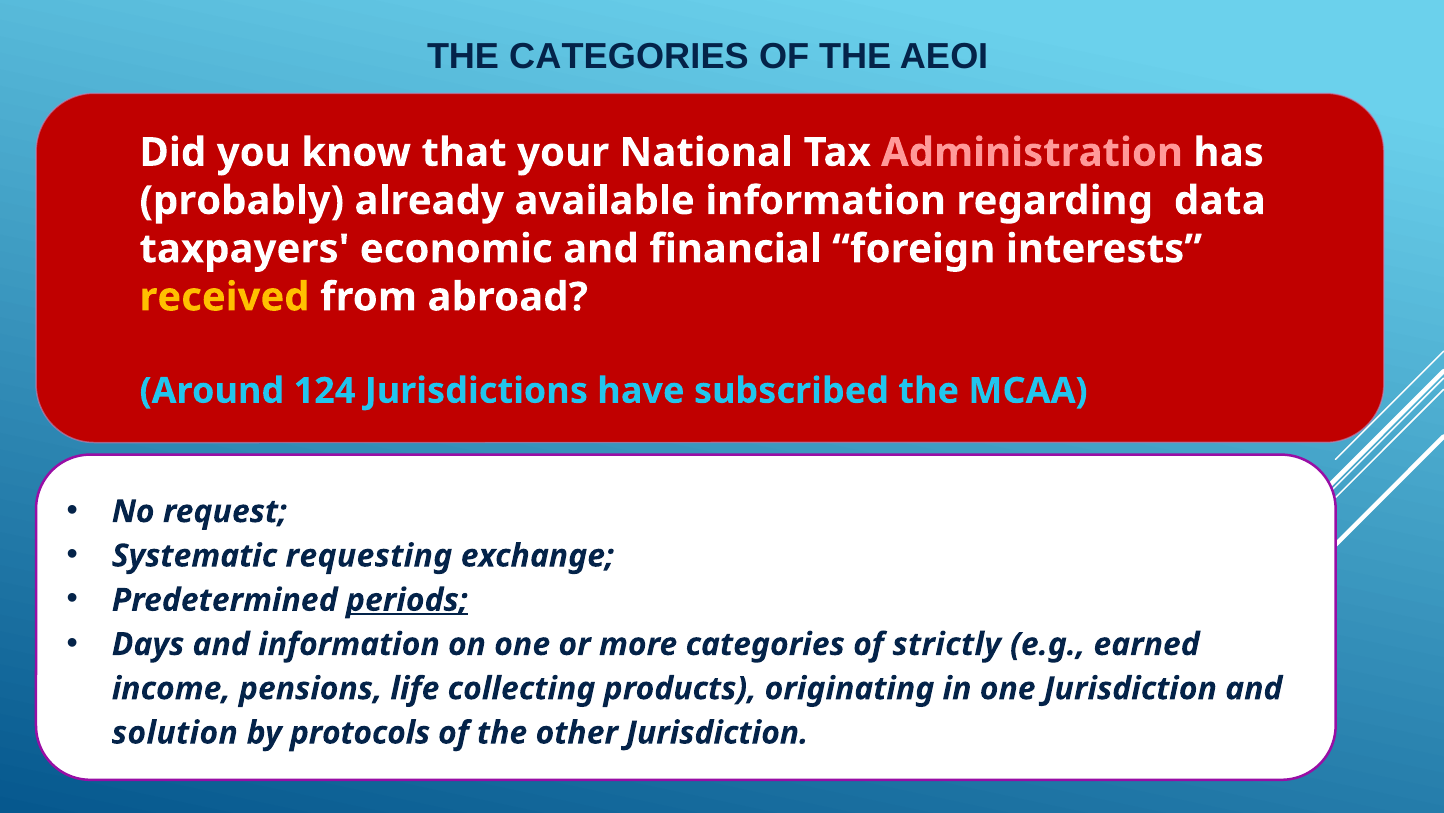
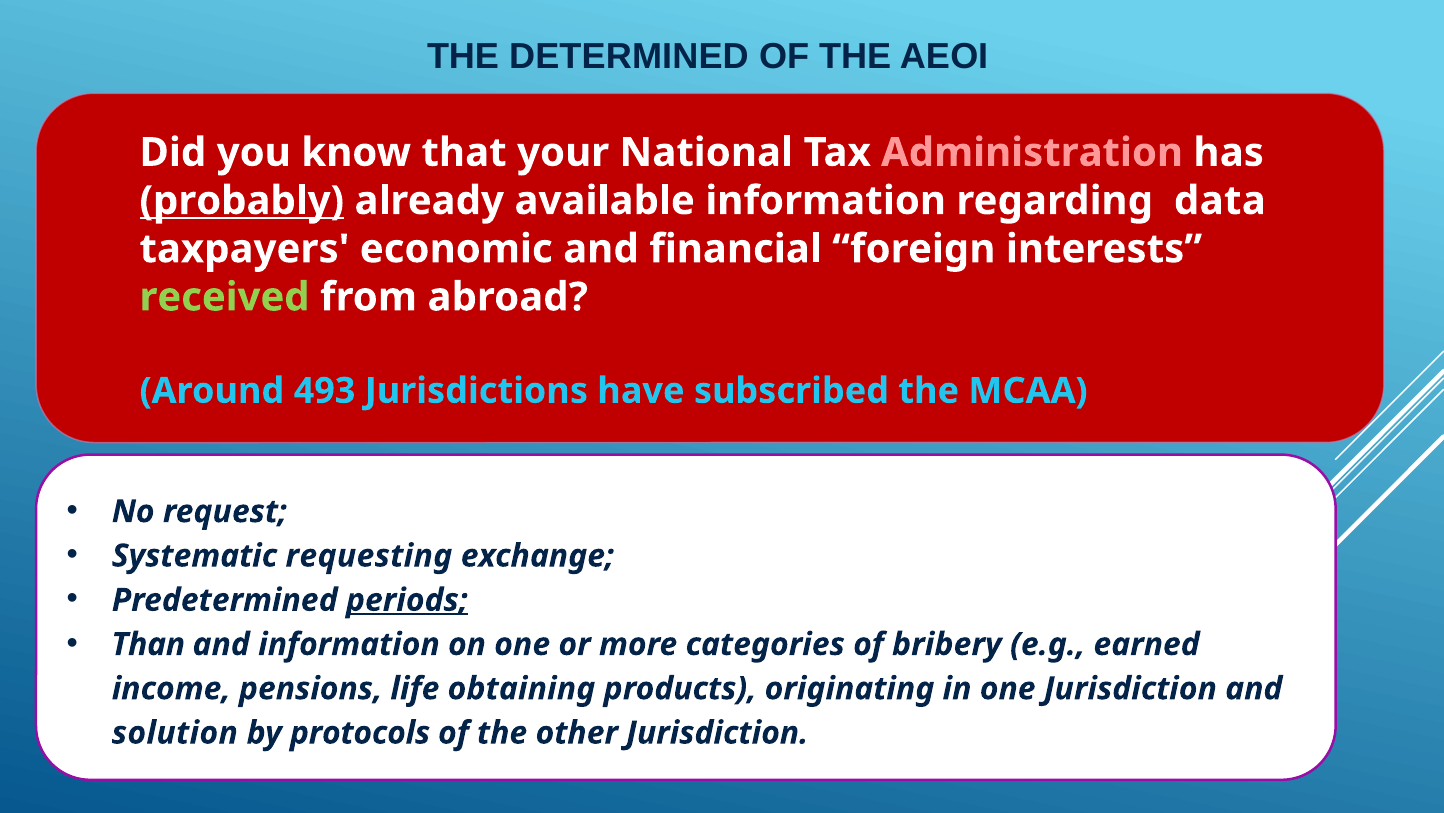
THE CATEGORIES: CATEGORIES -> DETERMINED
probably underline: none -> present
received colour: yellow -> light green
124: 124 -> 493
Days: Days -> Than
strictly: strictly -> bribery
collecting: collecting -> obtaining
